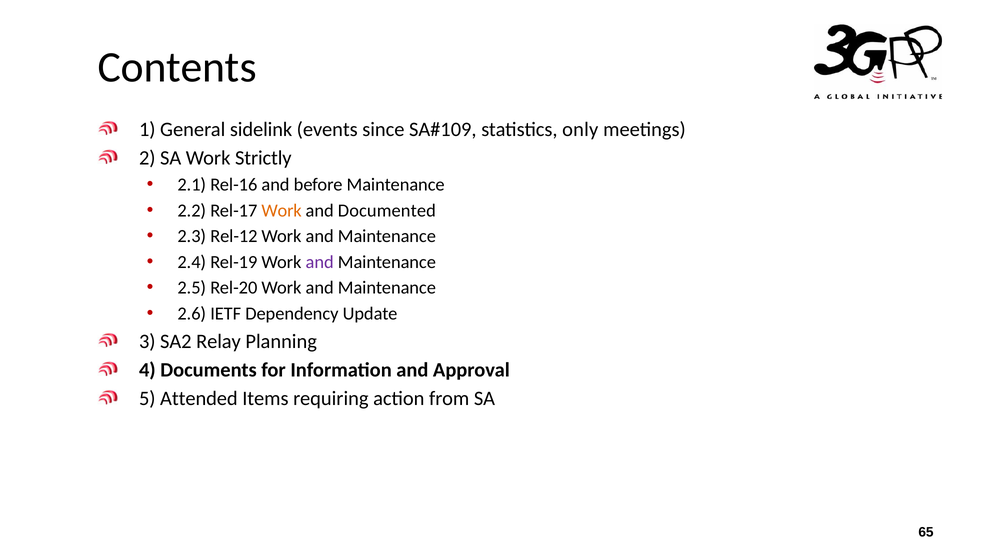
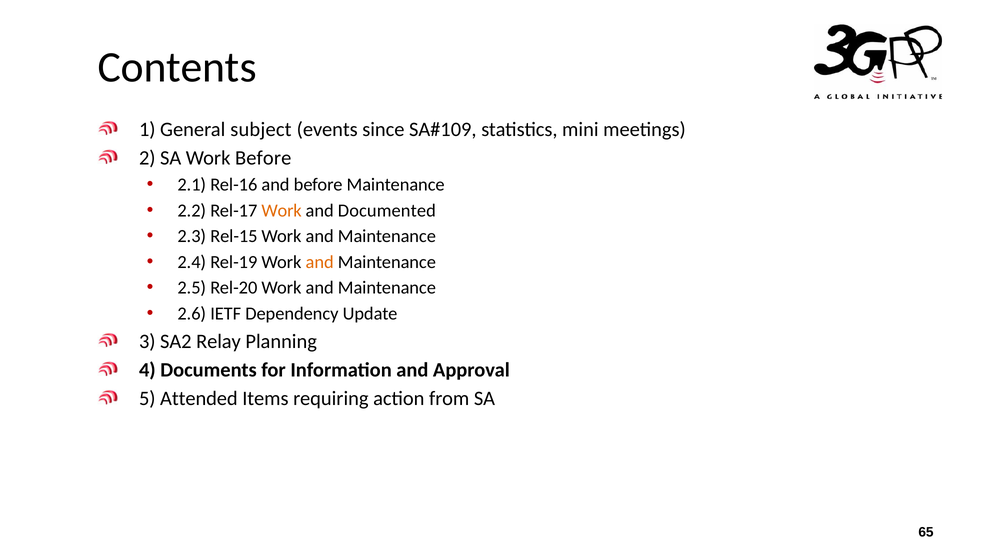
sidelink: sidelink -> subject
only: only -> mini
Work Strictly: Strictly -> Before
Rel-12: Rel-12 -> Rel-15
and at (320, 262) colour: purple -> orange
